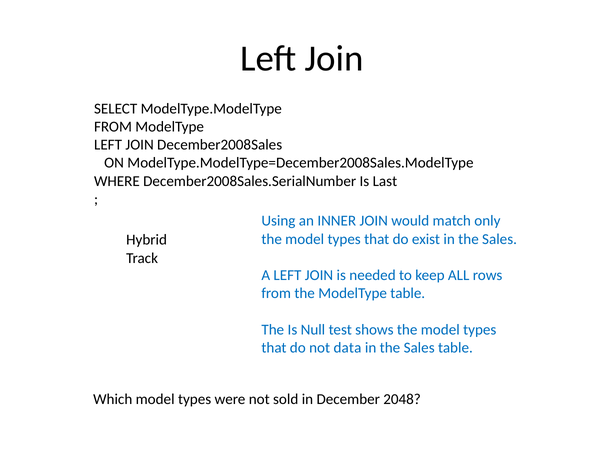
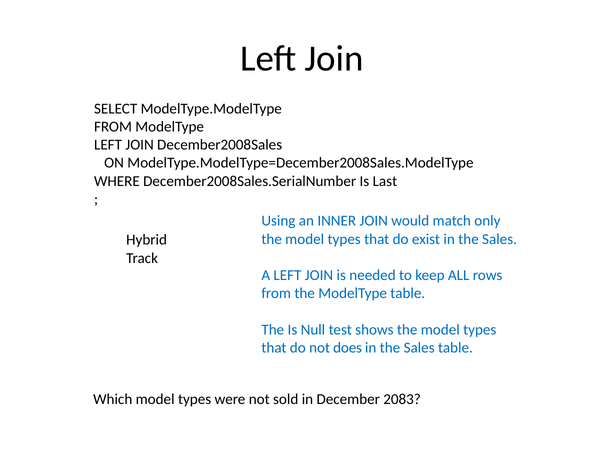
data: data -> does
2048: 2048 -> 2083
